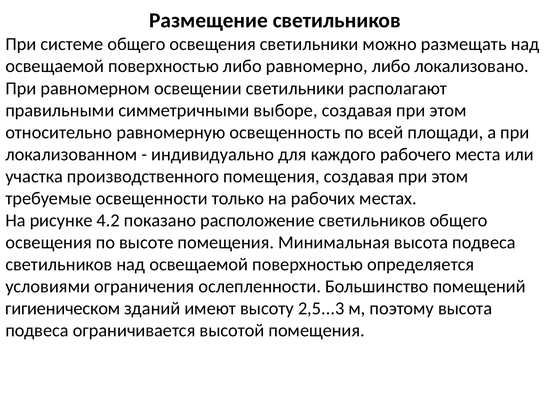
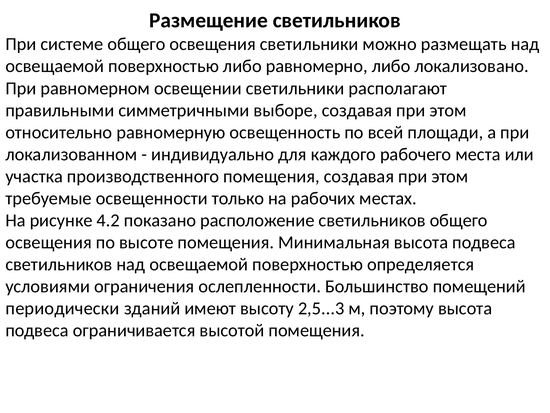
гигиеническом: гигиеническом -> периодически
